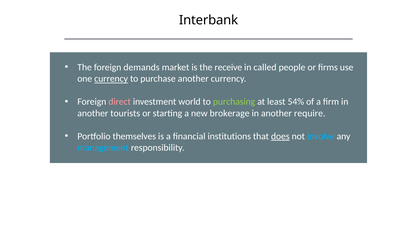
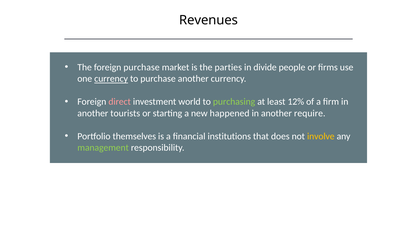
Interbank: Interbank -> Revenues
foreign demands: demands -> purchase
receive: receive -> parties
called: called -> divide
54%: 54% -> 12%
brokerage: brokerage -> happened
does underline: present -> none
involve colour: light blue -> yellow
management colour: light blue -> light green
